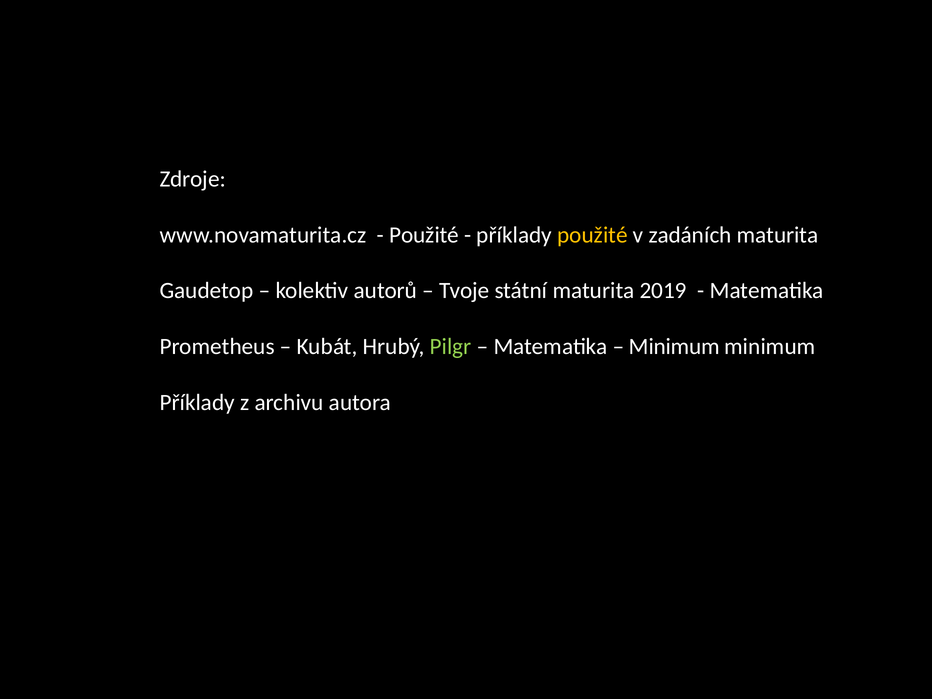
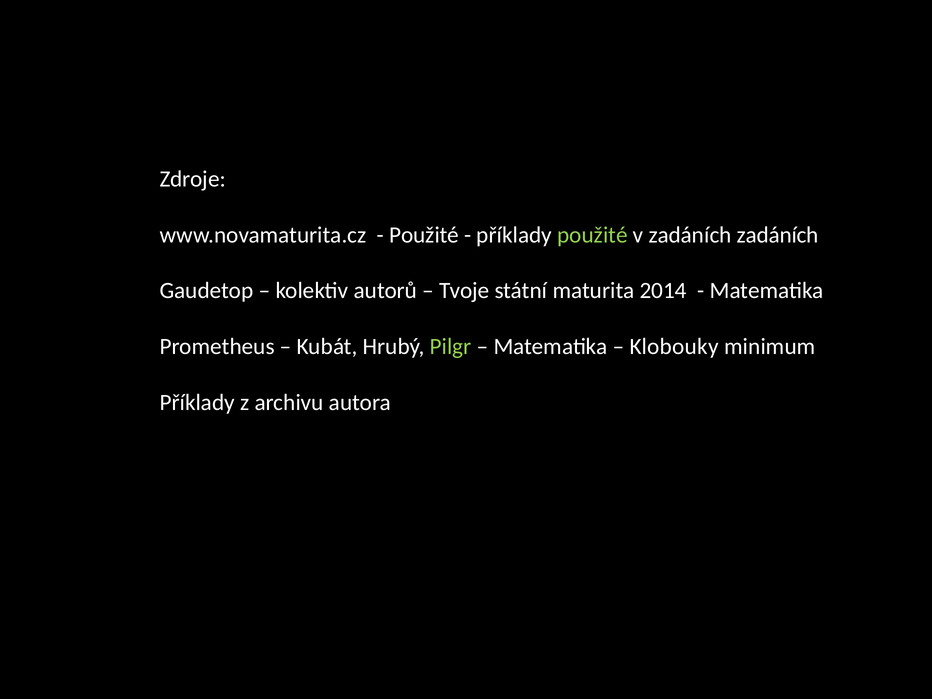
použité at (592, 235) colour: yellow -> light green
zadáních maturita: maturita -> zadáních
2019: 2019 -> 2014
Minimum at (674, 347): Minimum -> Klobouky
